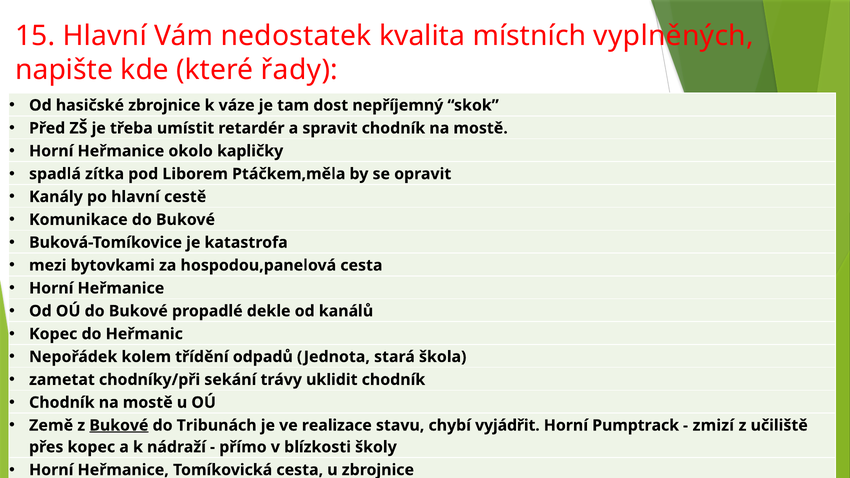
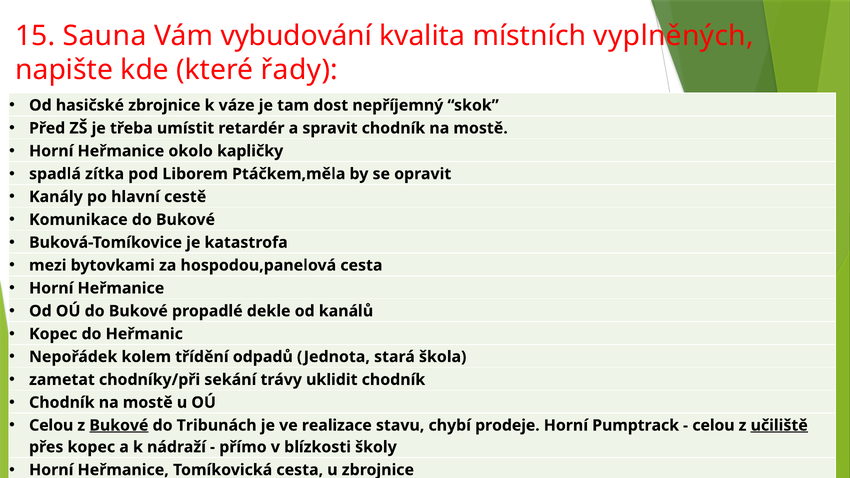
15 Hlavní: Hlavní -> Sauna
nedostatek: nedostatek -> vybudování
Země at (51, 425): Země -> Celou
vyjádřit: vyjádřit -> prodeje
zmizí at (713, 425): zmizí -> celou
učiliště underline: none -> present
